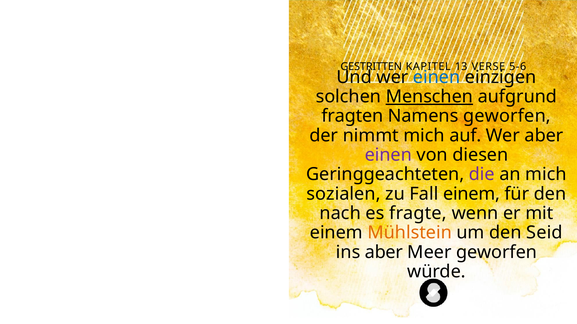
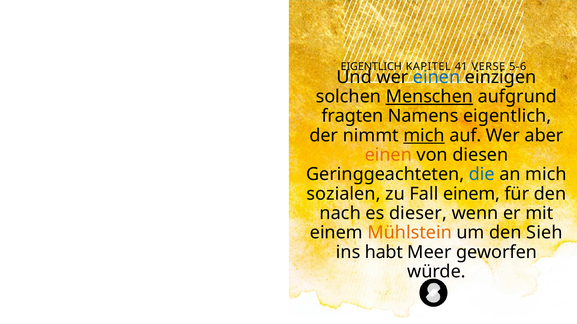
GESTRITTEN at (371, 67): GESTRITTEN -> EIGENTLICH
13: 13 -> 41
Namens geworfen: geworfen -> eigentlich
mich at (424, 136) underline: none -> present
einen at (388, 155) colour: purple -> orange
die colour: purple -> blue
fragte: fragte -> dieser
Seid: Seid -> Sieh
ins aber: aber -> habt
